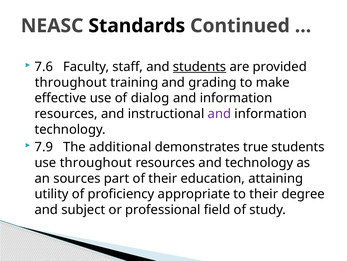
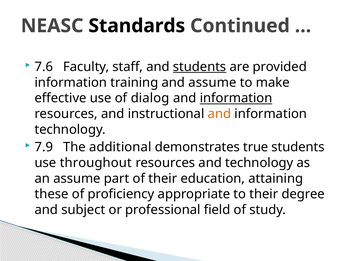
throughout at (71, 82): throughout -> information
and grading: grading -> assume
information at (236, 98) underline: none -> present
and at (219, 114) colour: purple -> orange
an sources: sources -> assume
utility: utility -> these
